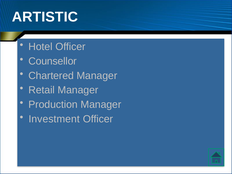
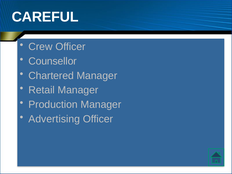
ARTISTIC: ARTISTIC -> CAREFUL
Hotel: Hotel -> Crew
Investment: Investment -> Advertising
